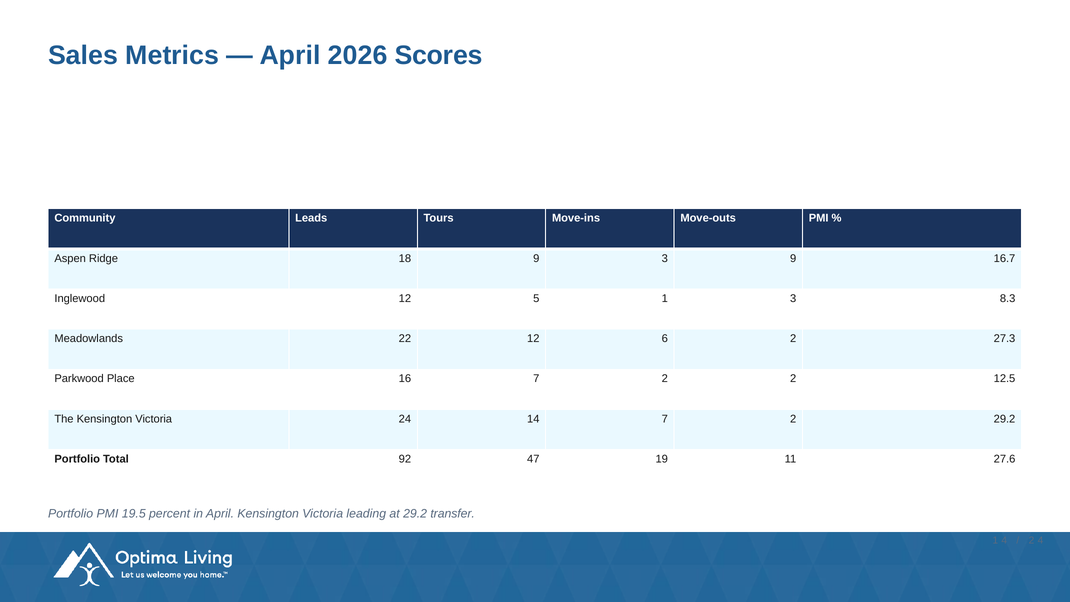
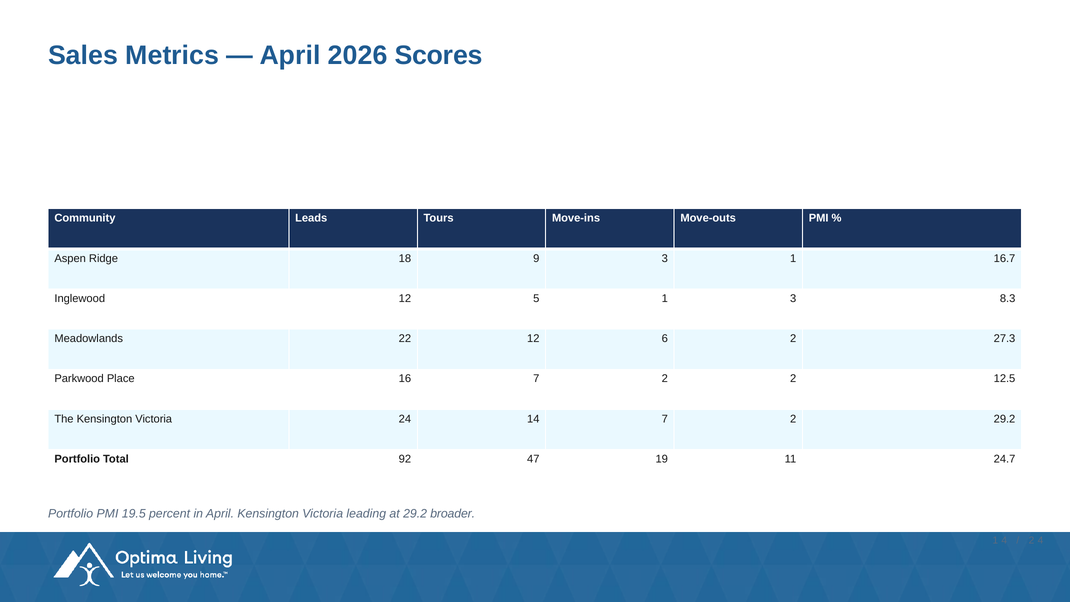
3 9: 9 -> 1
27.6: 27.6 -> 24.7
transfer: transfer -> broader
